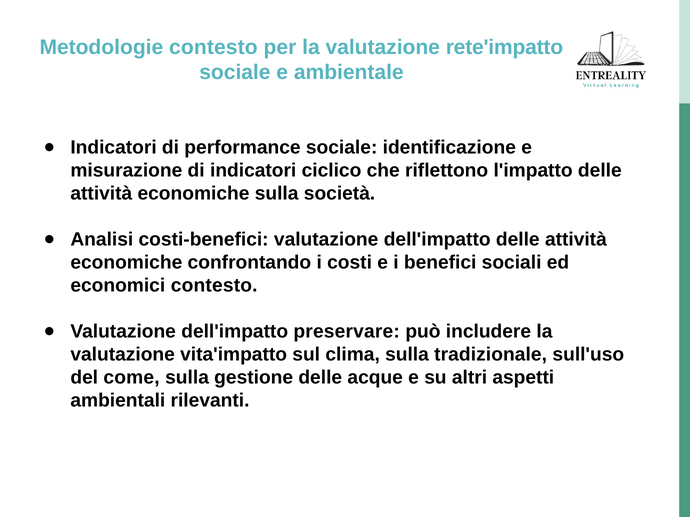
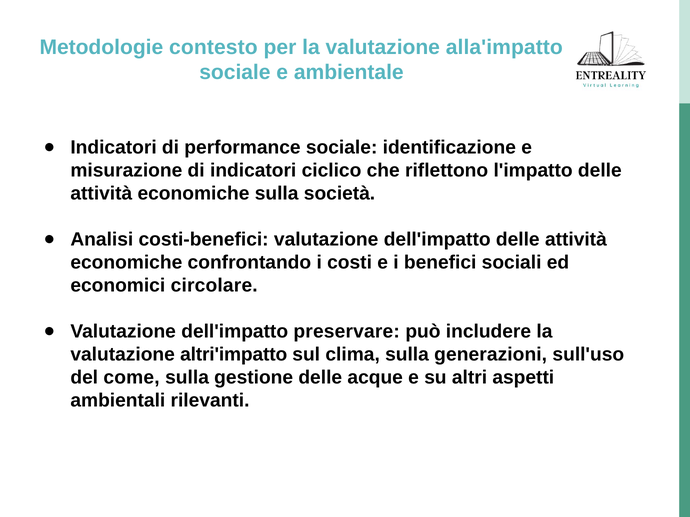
rete'impatto: rete'impatto -> alla'impatto
economici contesto: contesto -> circolare
vita'impatto: vita'impatto -> altri'impatto
tradizionale: tradizionale -> generazioni
